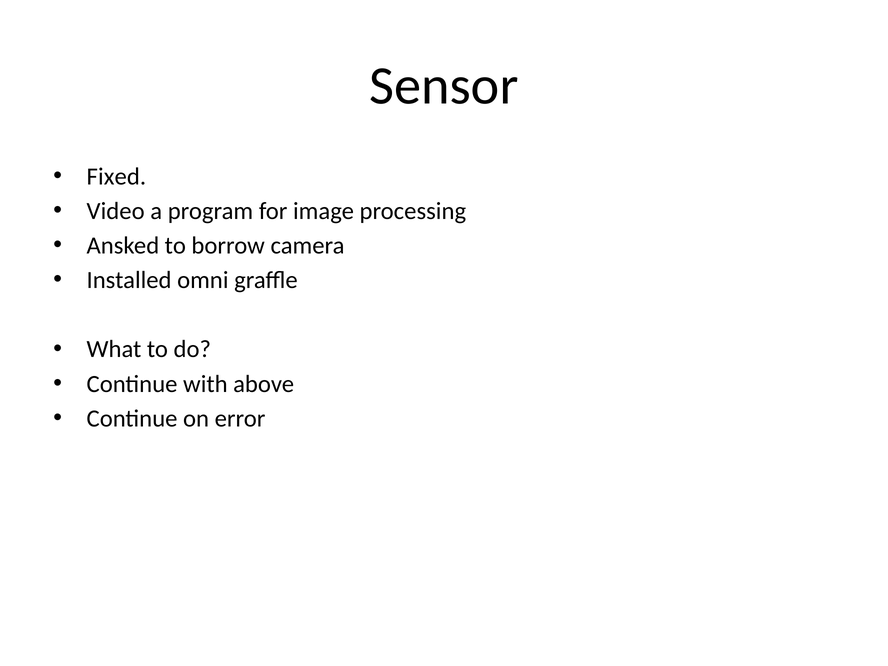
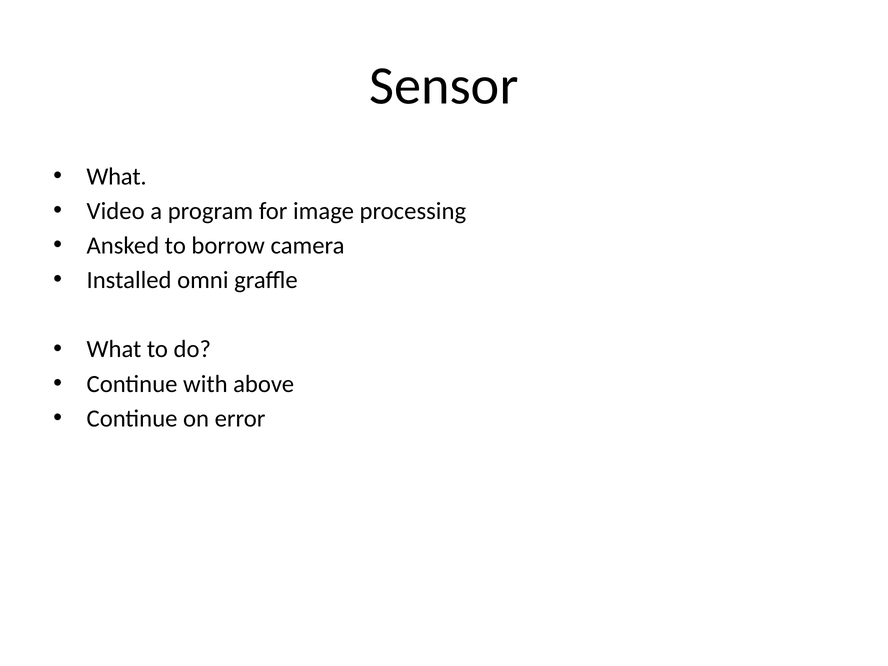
Fixed at (116, 176): Fixed -> What
